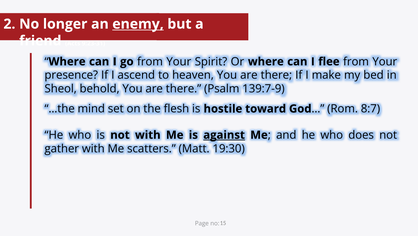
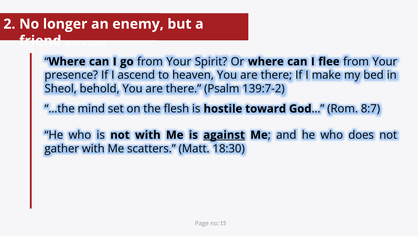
enemy underline: present -> none
139:7-9: 139:7-9 -> 139:7-2
19:30: 19:30 -> 18:30
